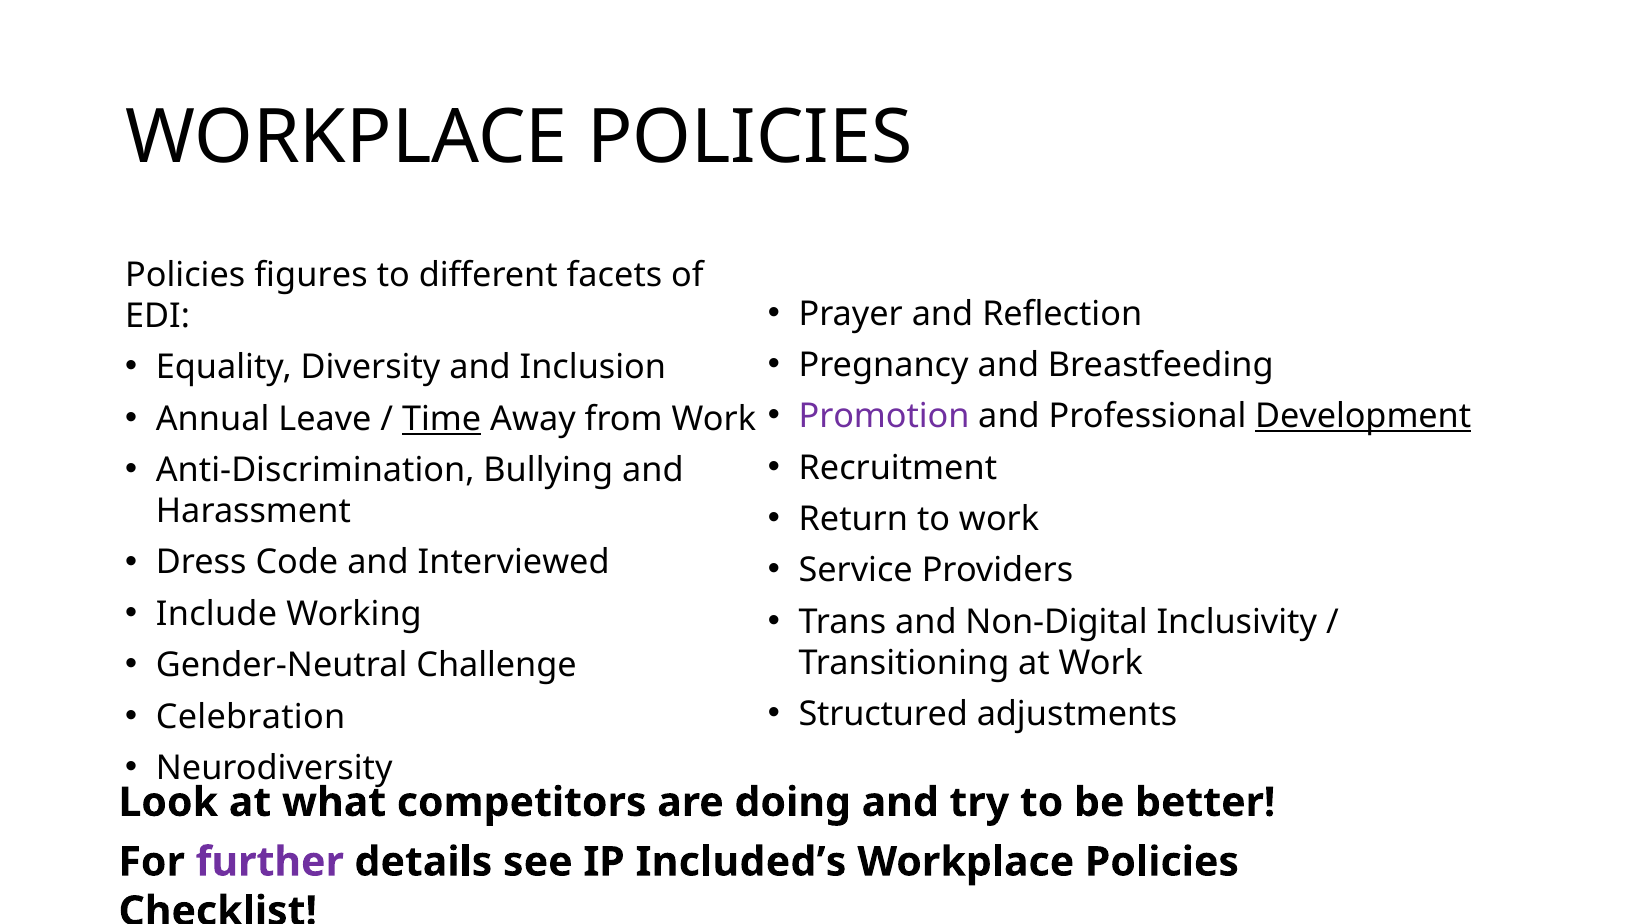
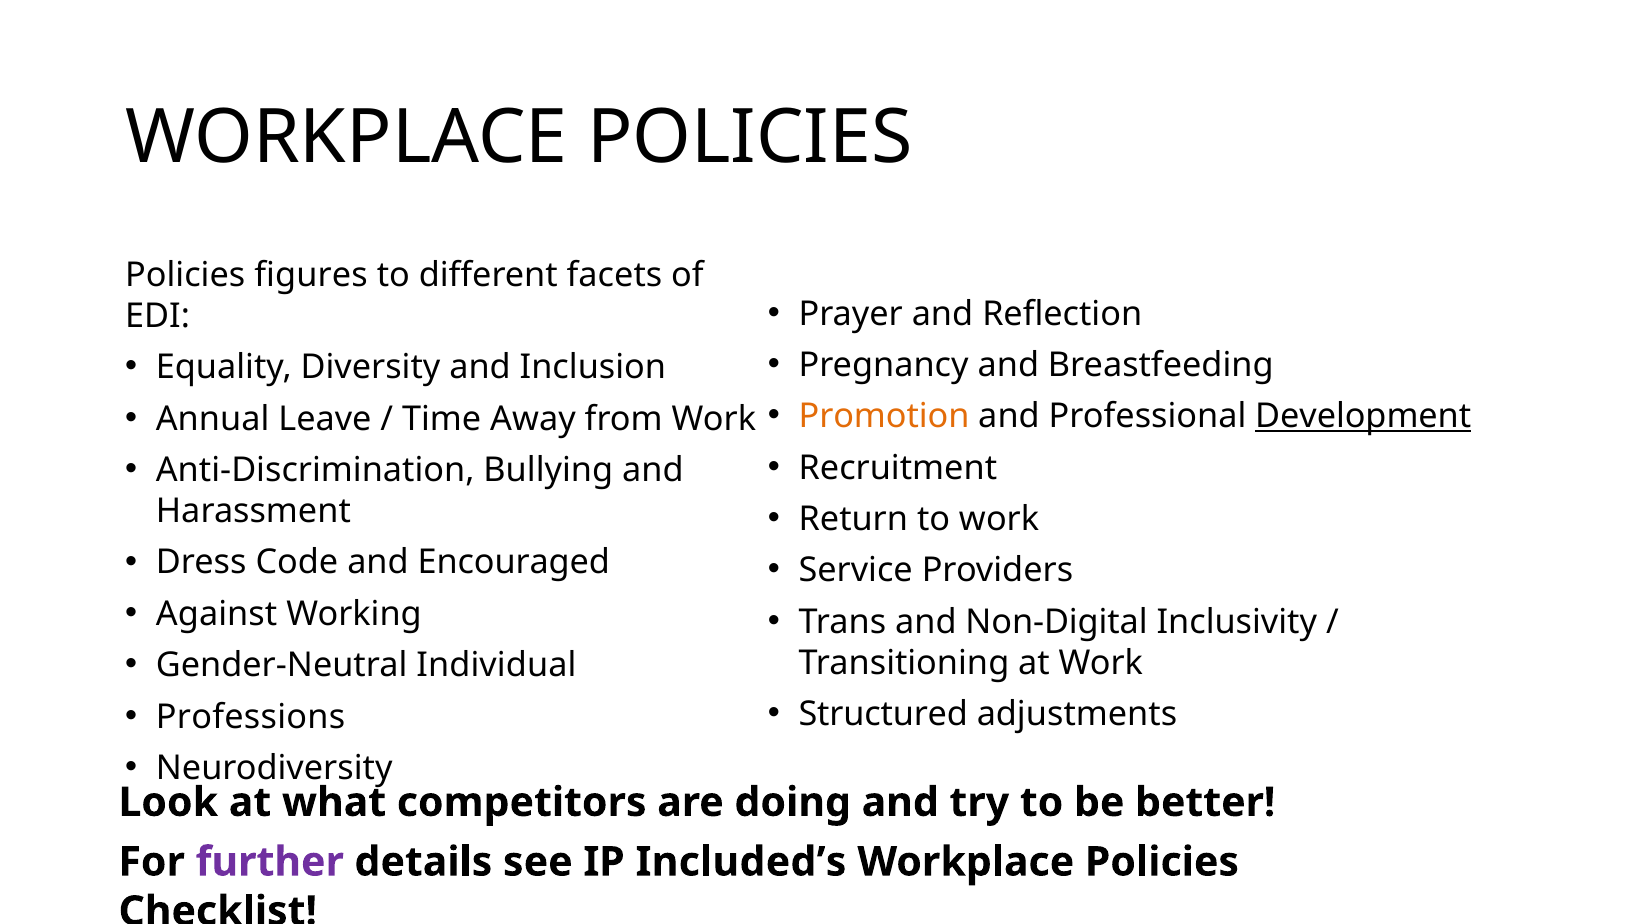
Promotion colour: purple -> orange
Time underline: present -> none
Interviewed: Interviewed -> Encouraged
Include: Include -> Against
Challenge: Challenge -> Individual
Celebration: Celebration -> Professions
